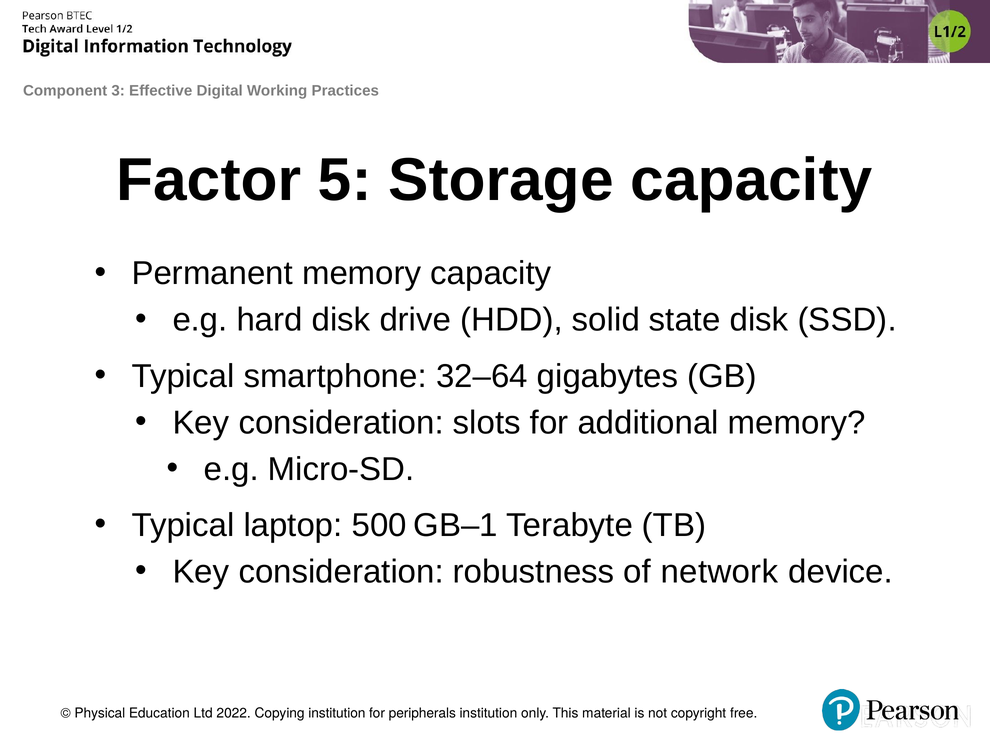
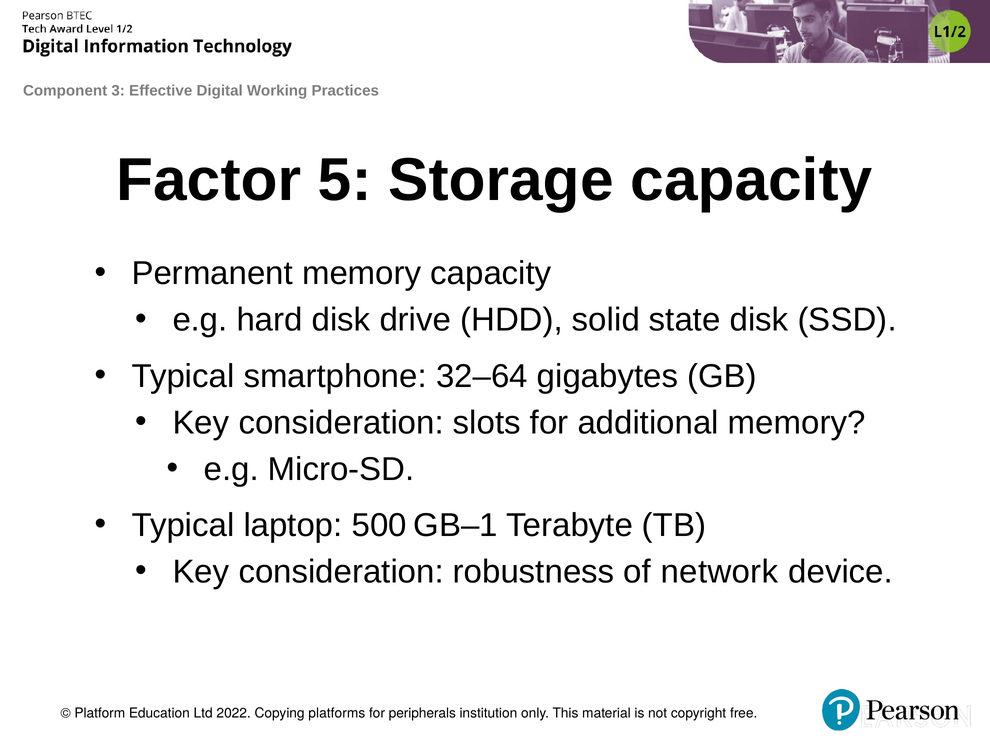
Physical: Physical -> Platform
Copying institution: institution -> platforms
